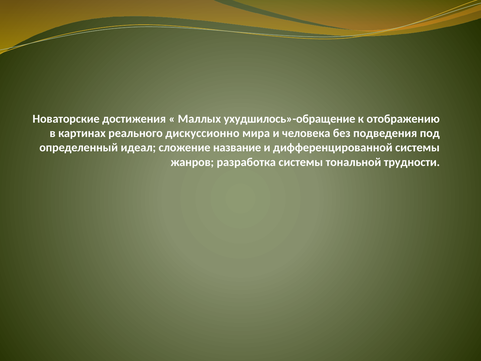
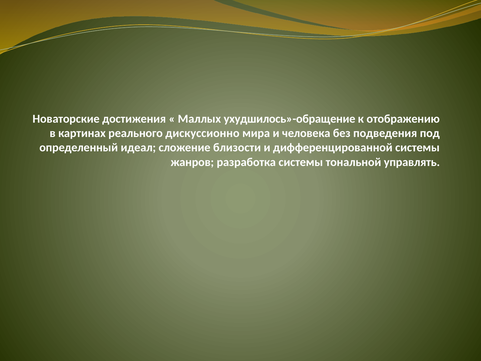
название: название -> близости
трудности: трудности -> управлять
